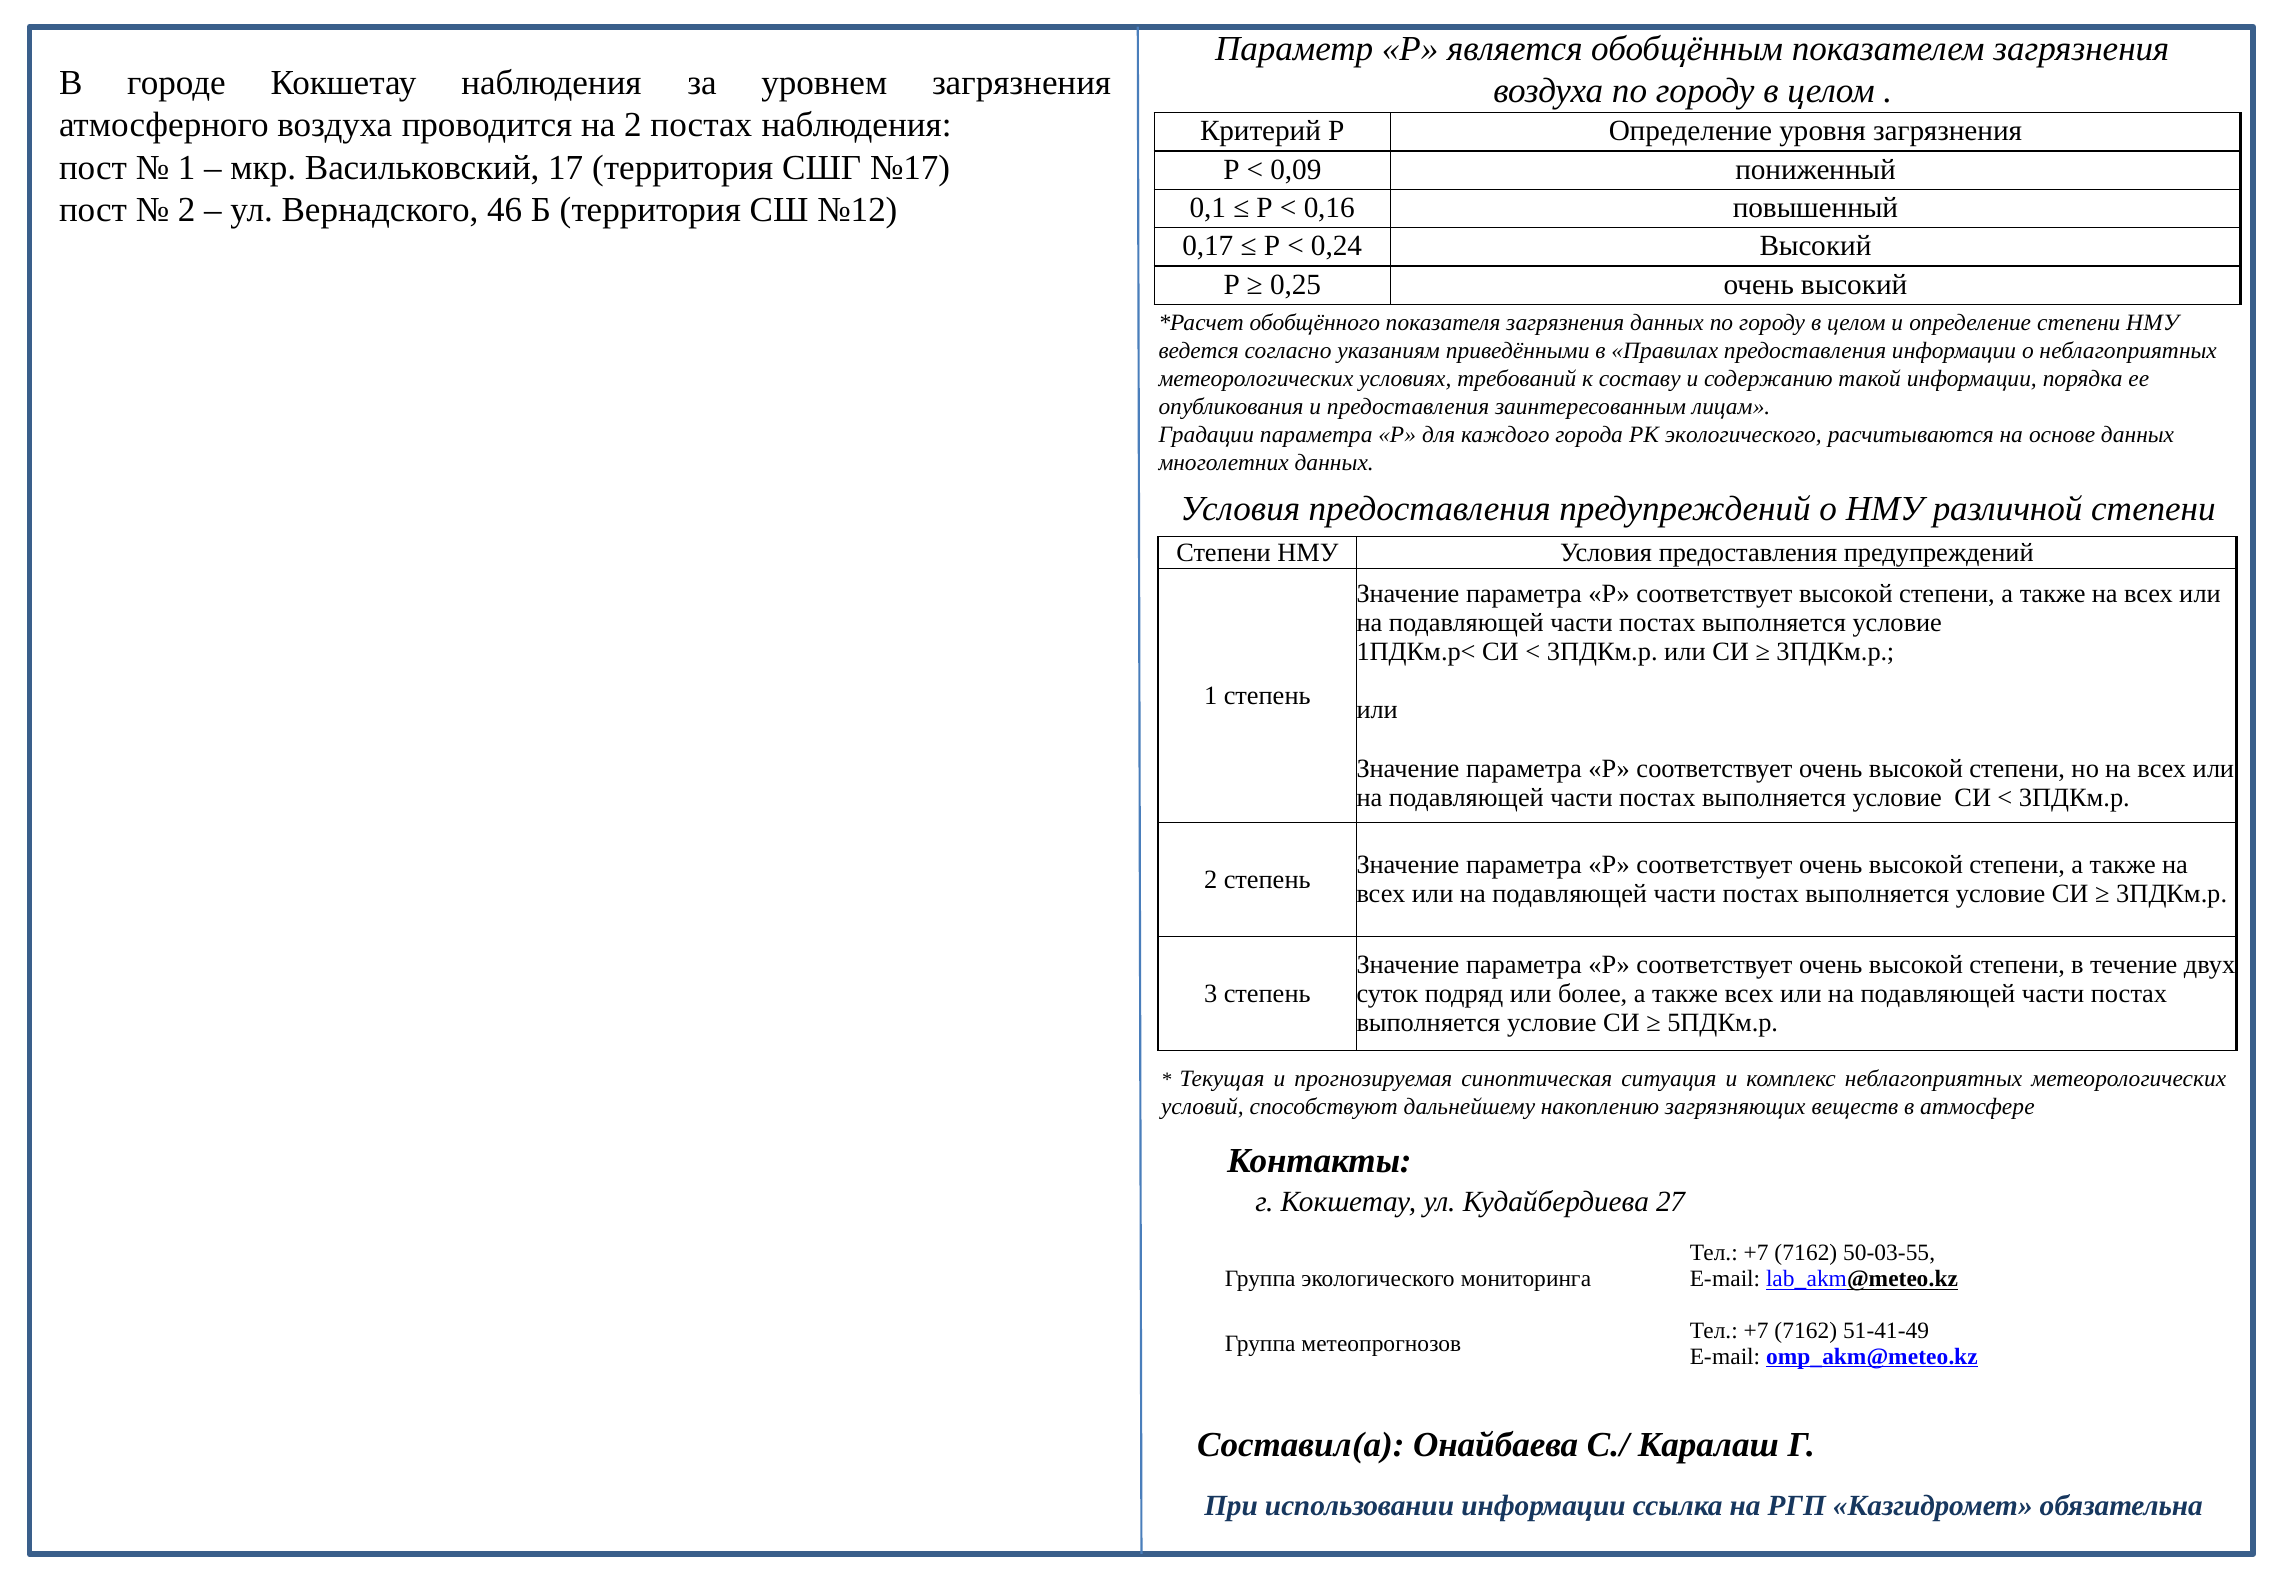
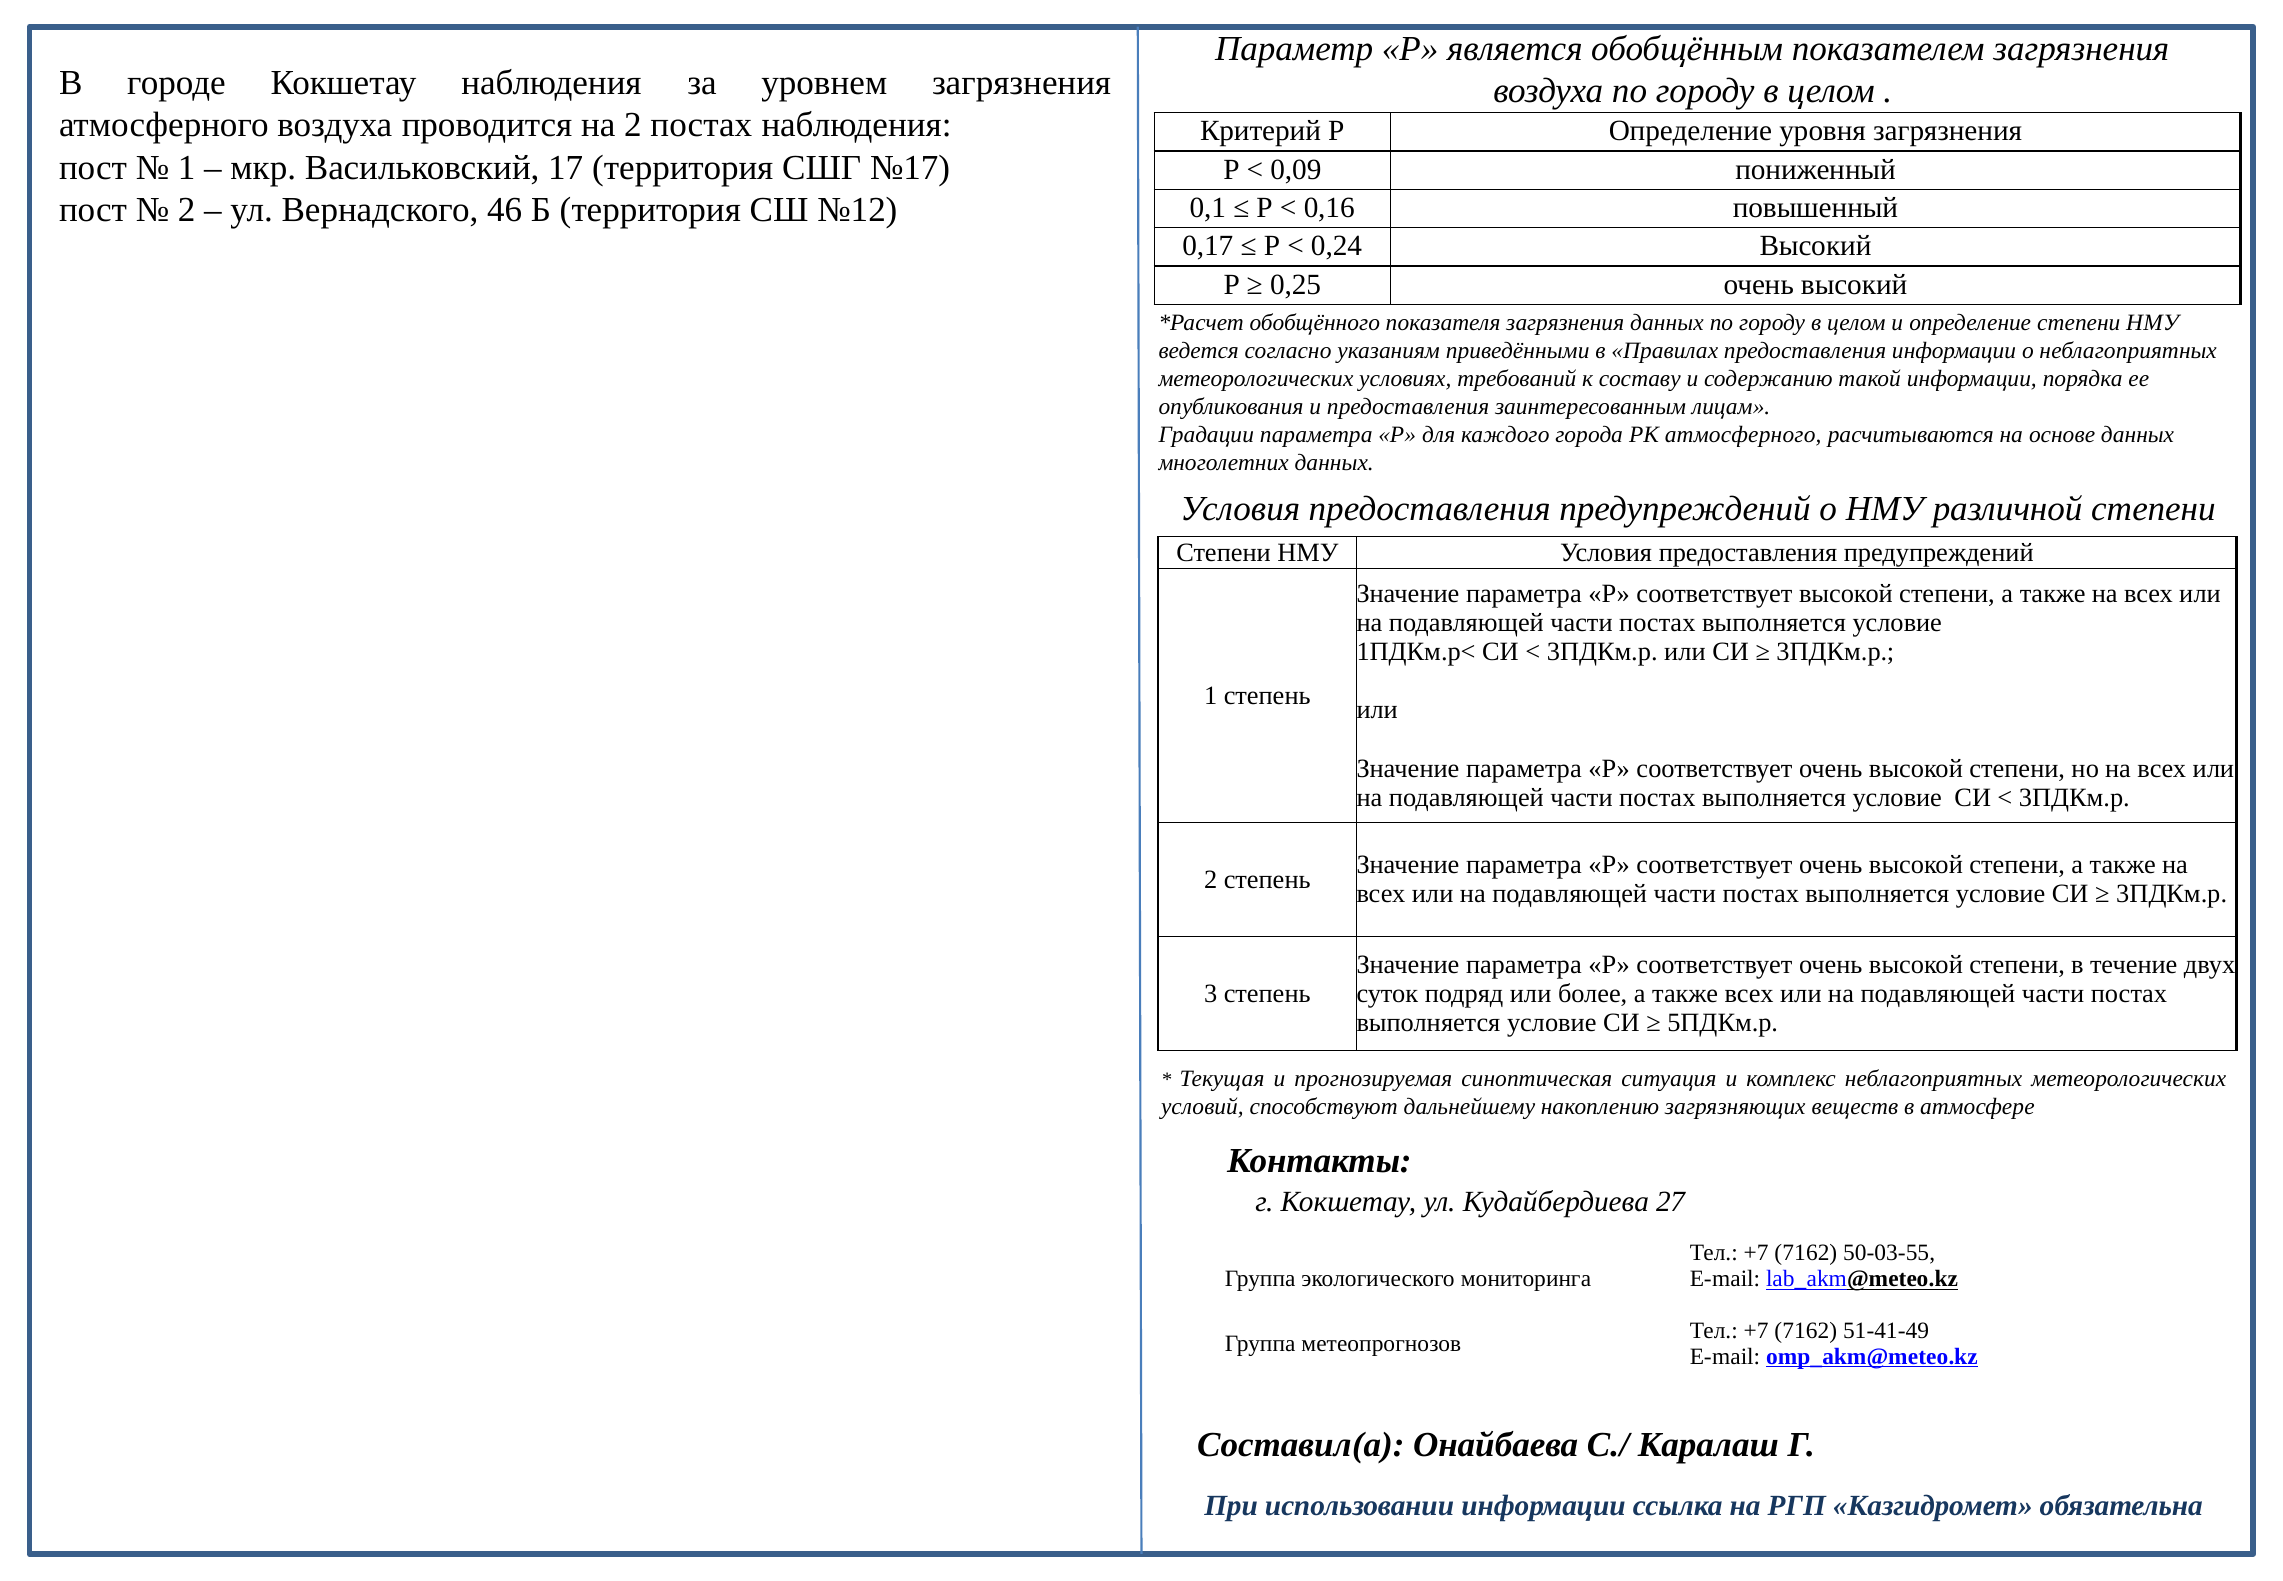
РК экологического: экологического -> атмосферного
